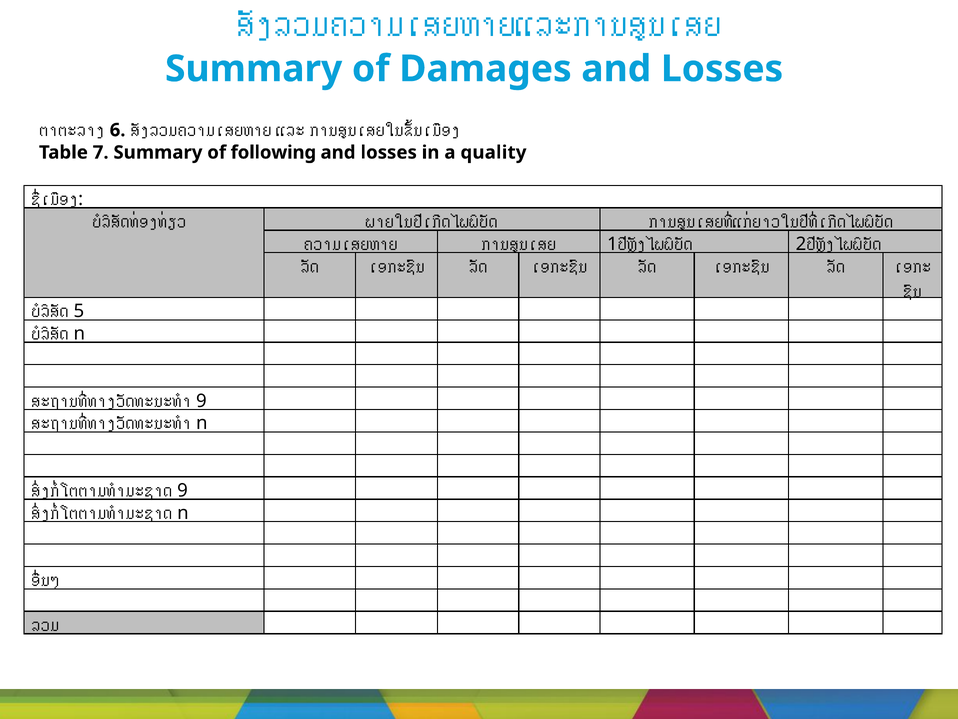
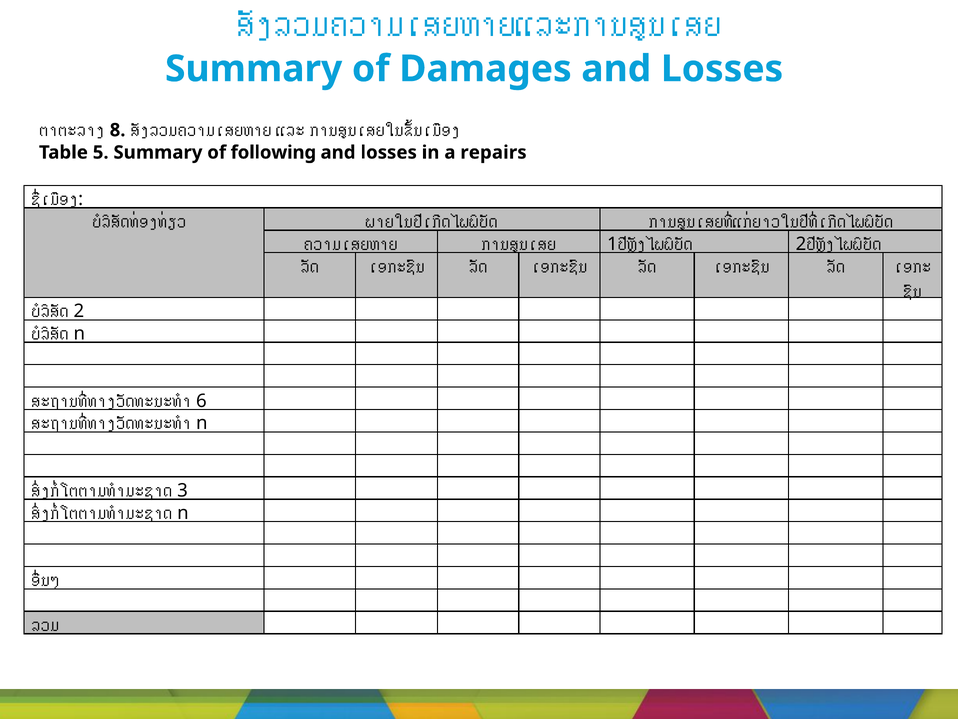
6: 6 -> 8
7: 7 -> 5
quality: quality -> repairs
5 at (79, 311): 5 -> 2
9 at (201, 401): 9 -> 6
9 at (183, 490): 9 -> 3
